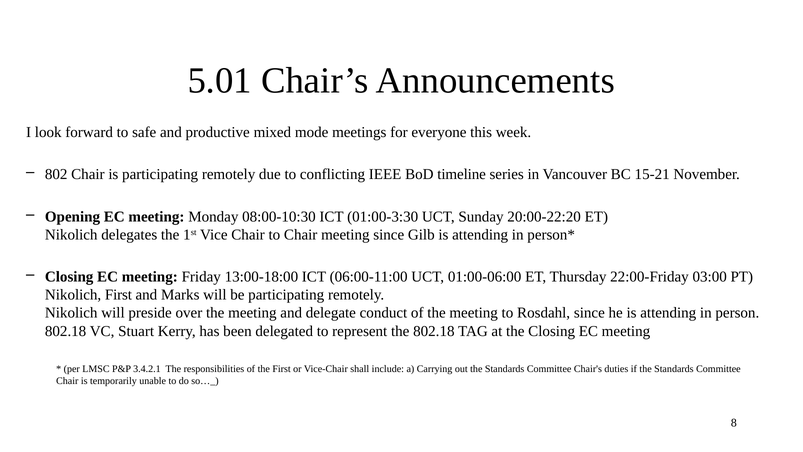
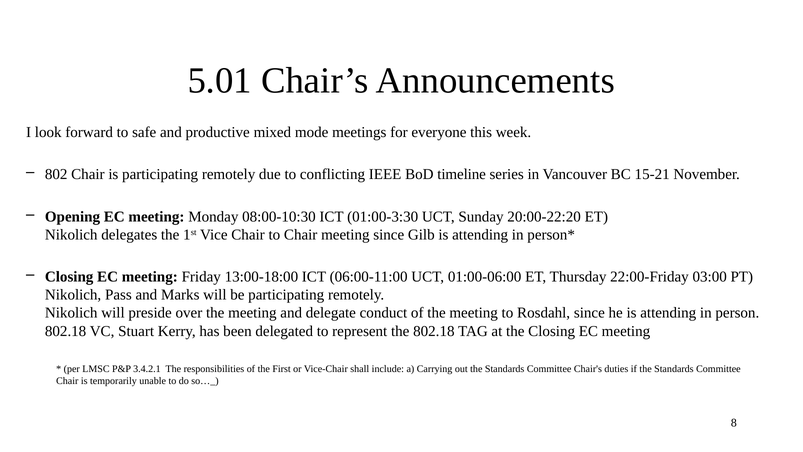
Nikolich First: First -> Pass
